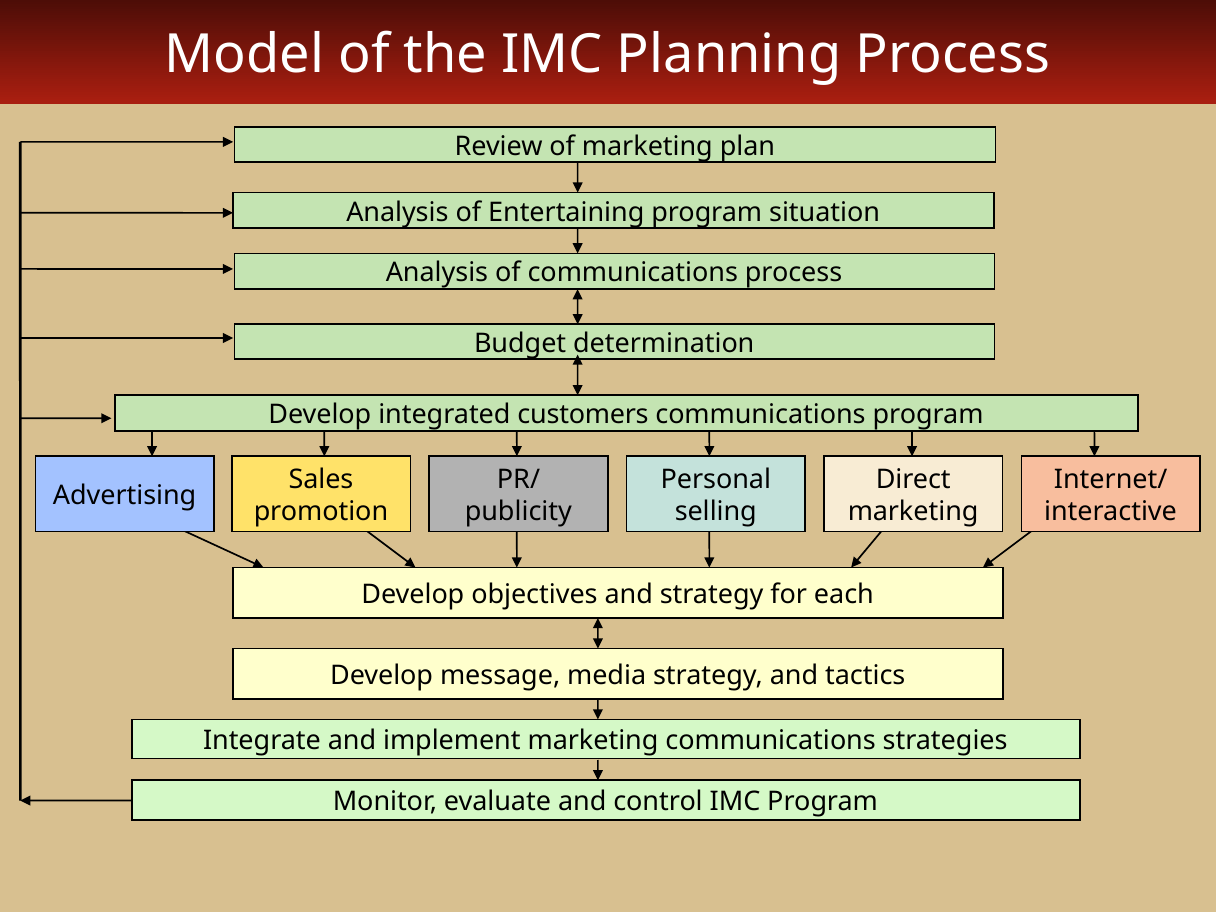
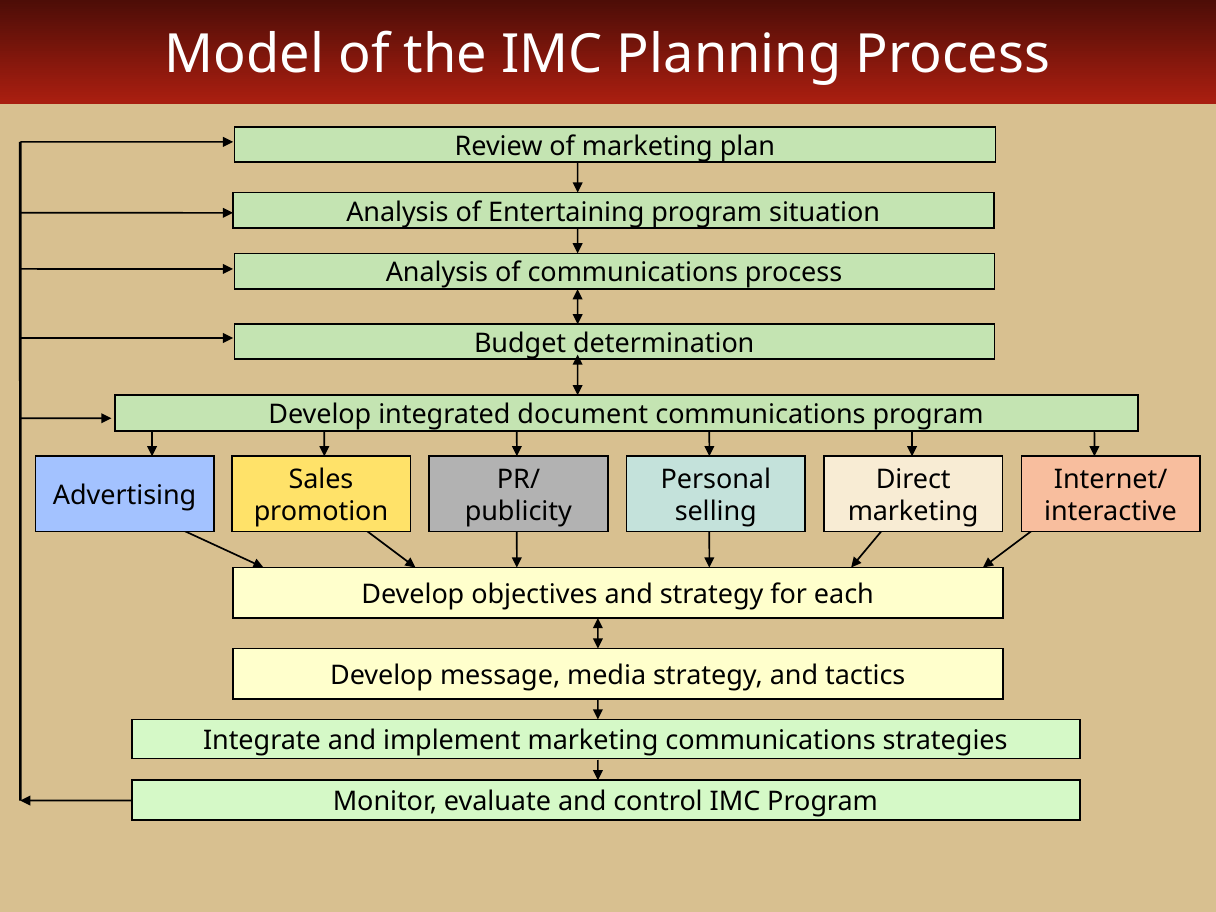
customers: customers -> document
